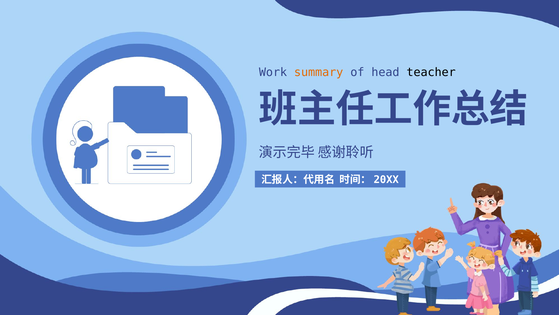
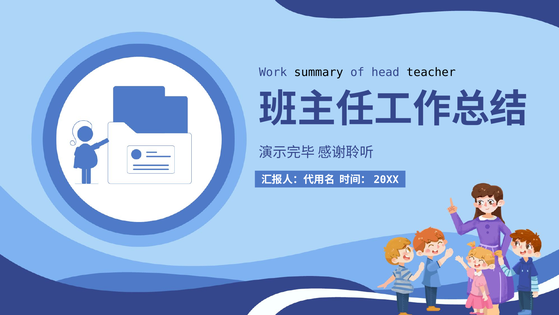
summary colour: orange -> black
